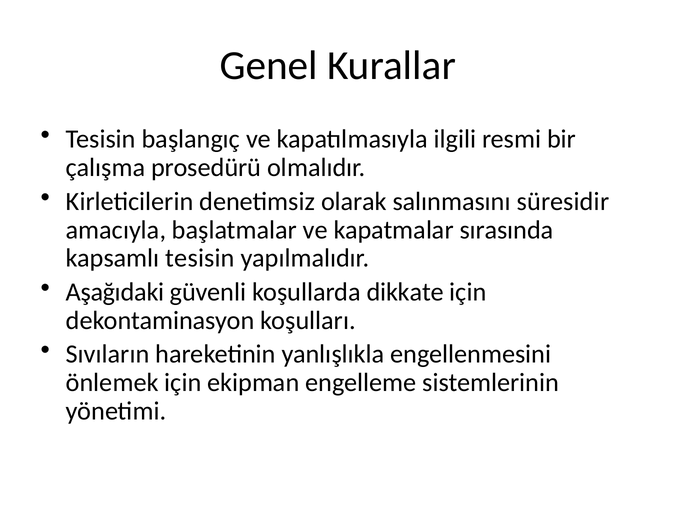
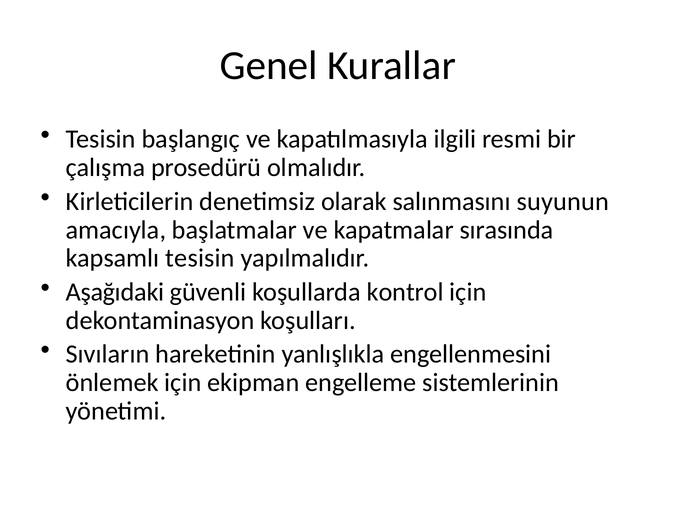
süresidir: süresidir -> suyunun
dikkate: dikkate -> kontrol
